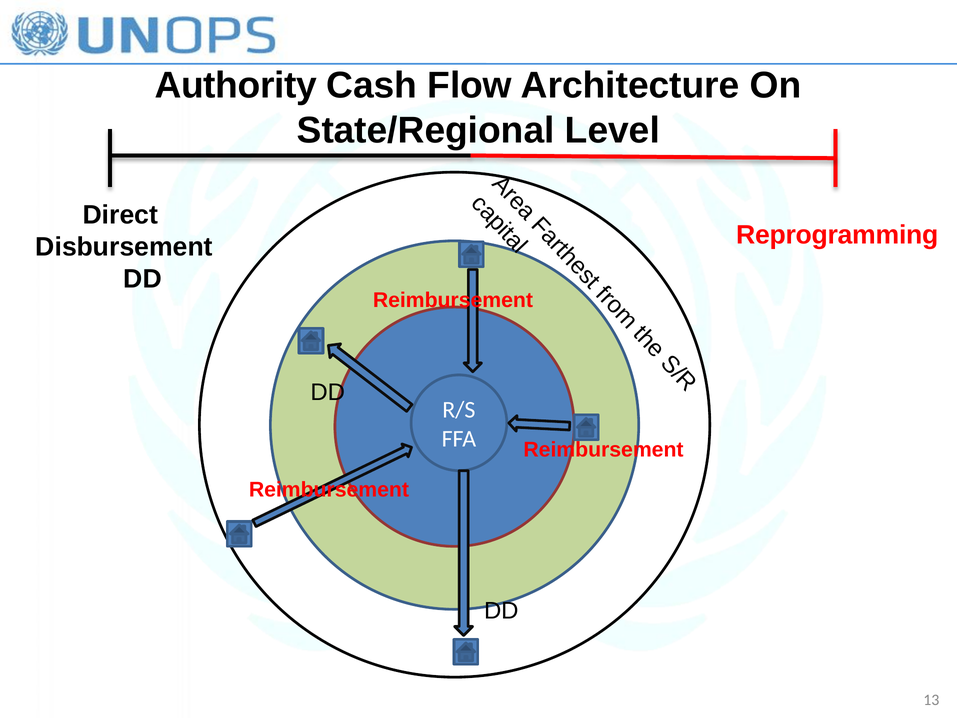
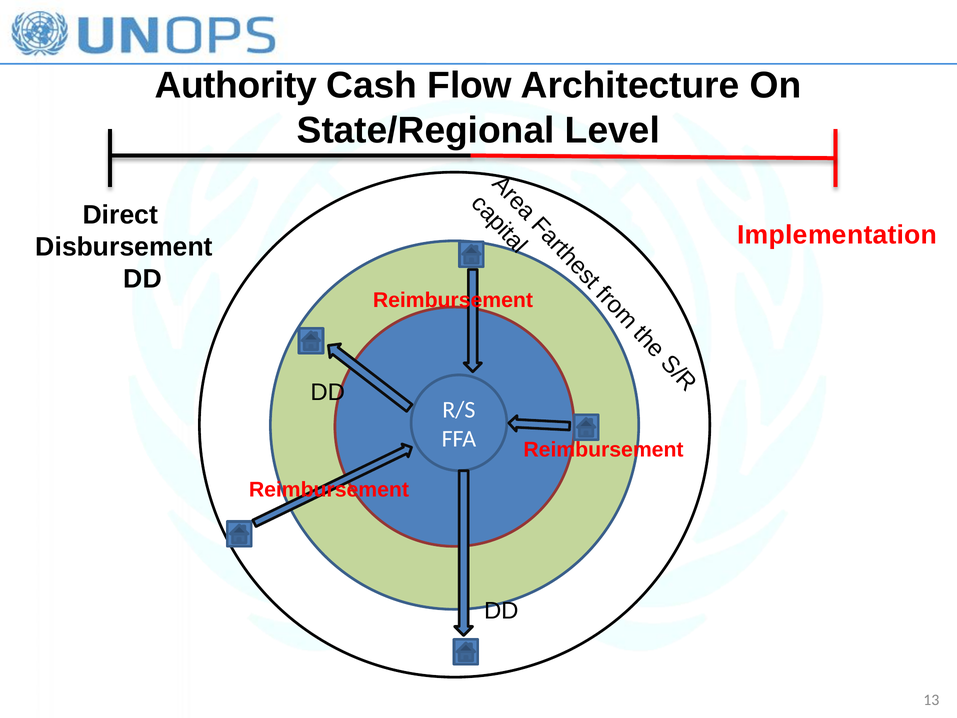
Reprogramming: Reprogramming -> Implementation
